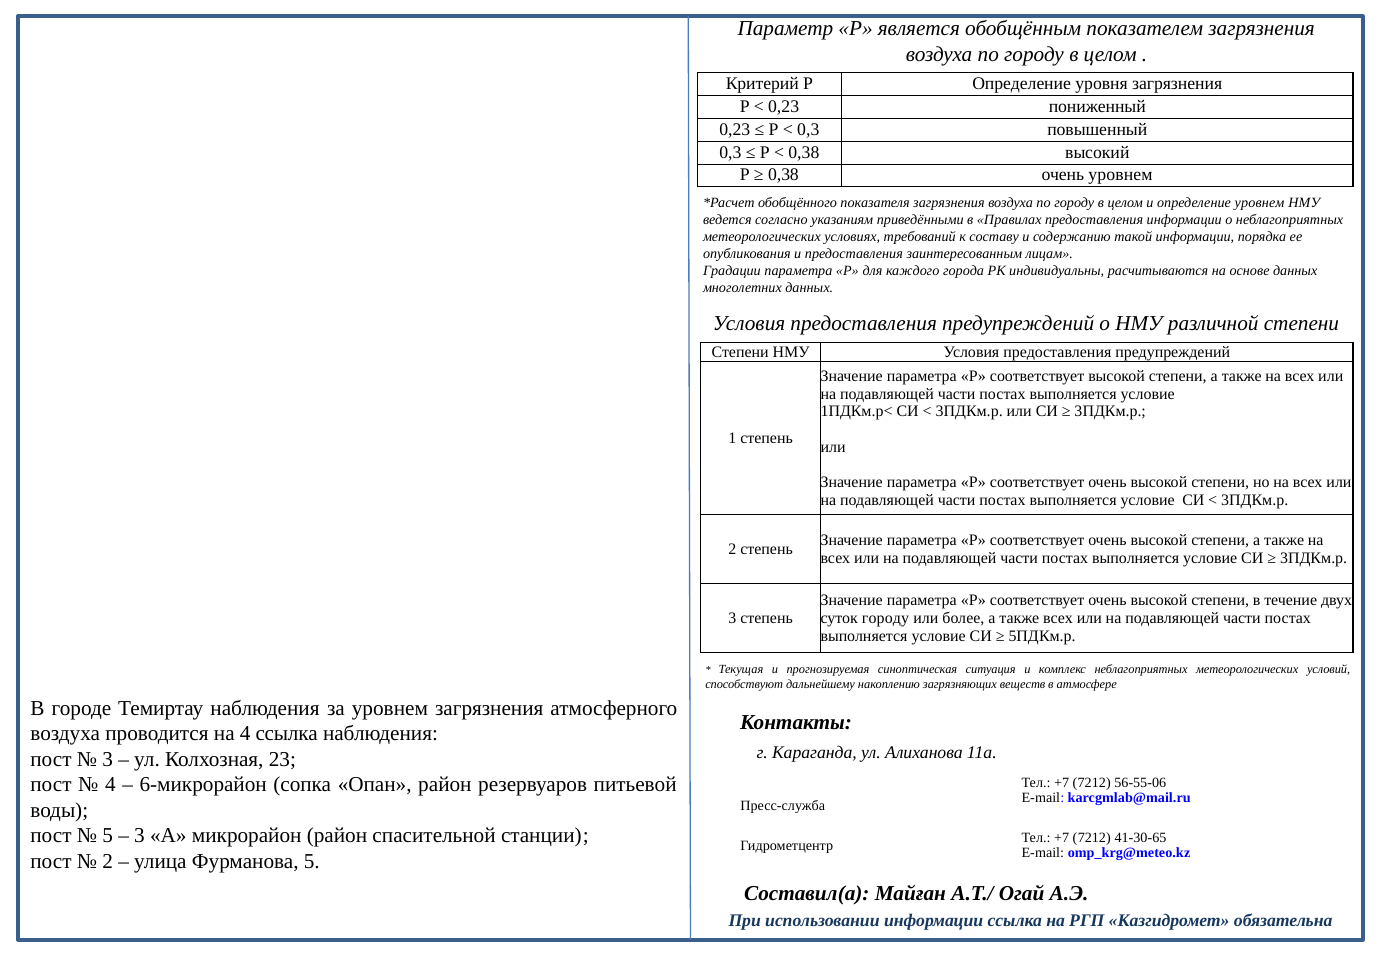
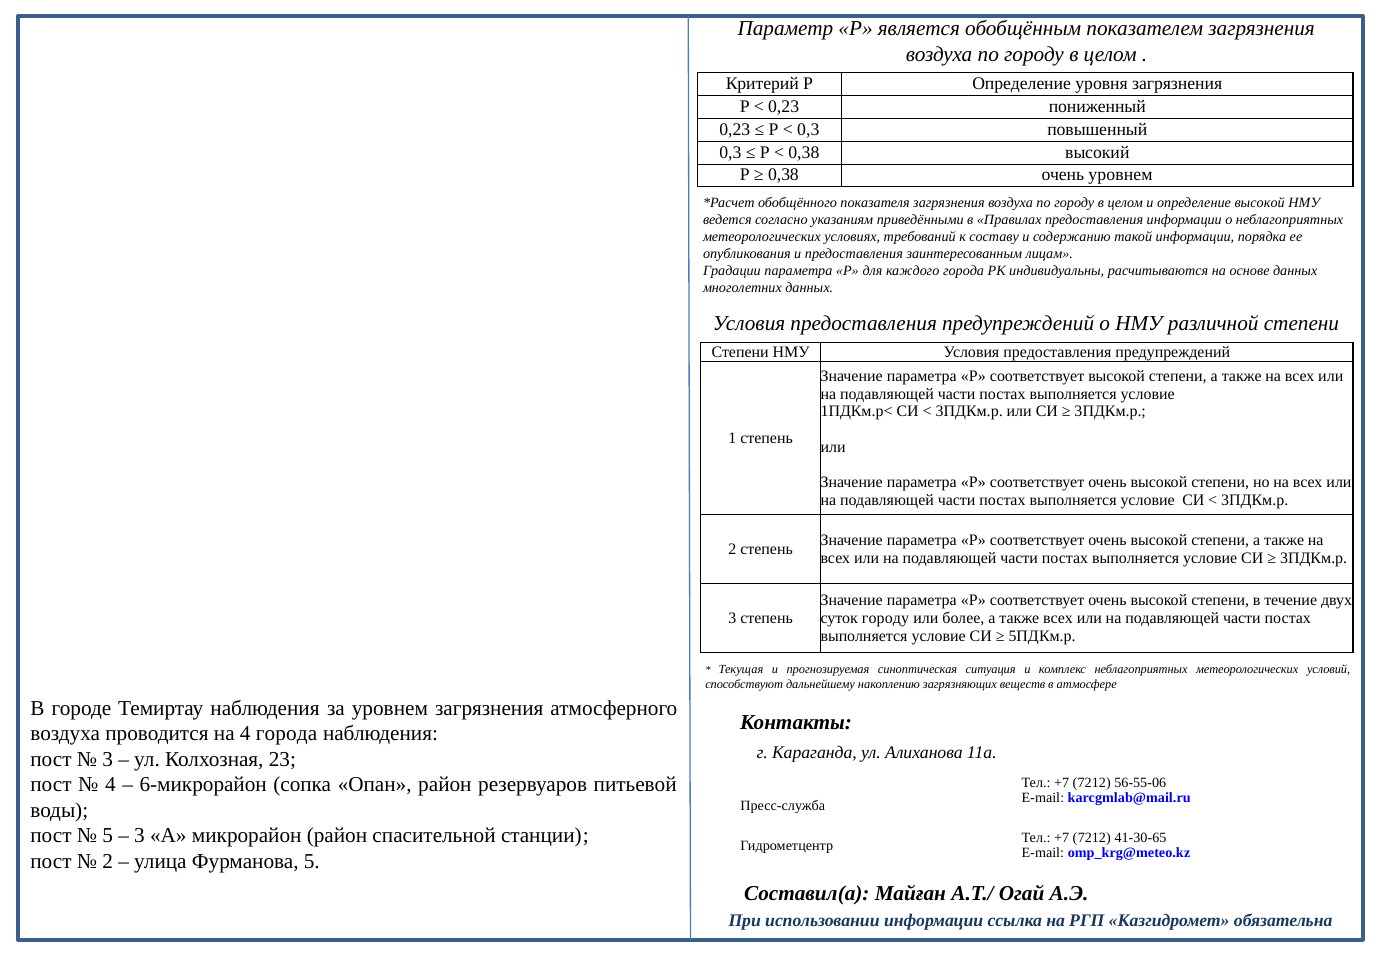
определение уровнем: уровнем -> высокой
4 ссылка: ссылка -> города
